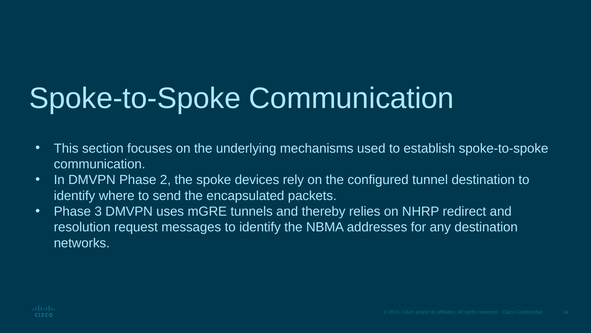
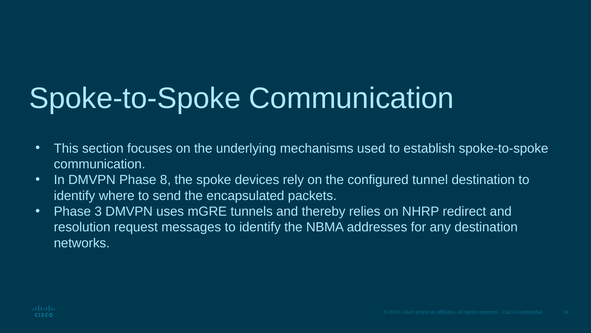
2: 2 -> 8
